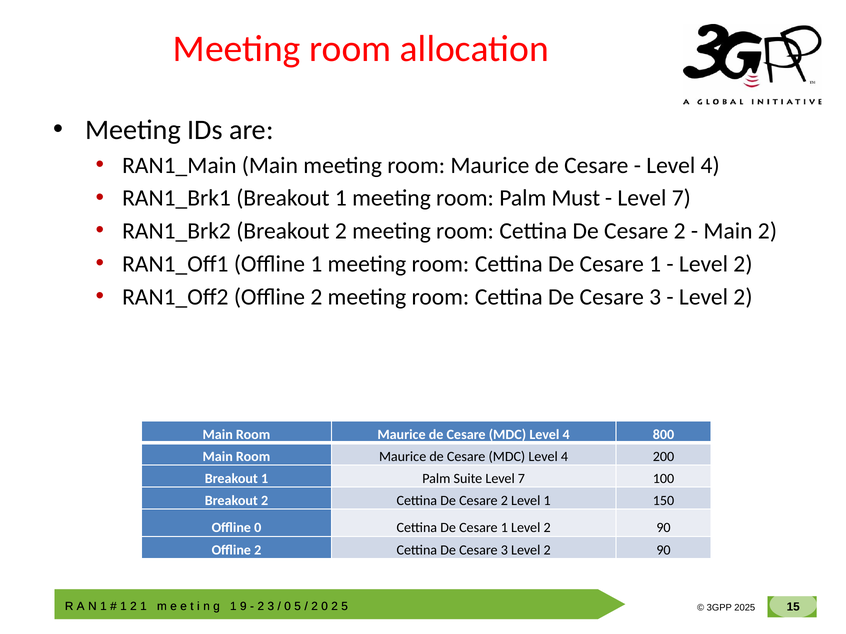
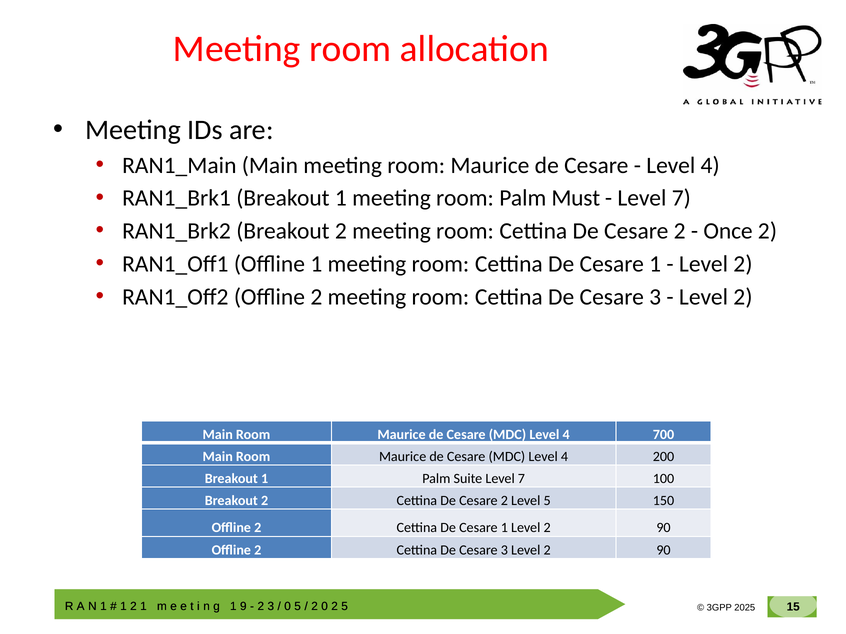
Main at (728, 231): Main -> Once
800: 800 -> 700
Level 1: 1 -> 5
0 at (258, 528): 0 -> 2
